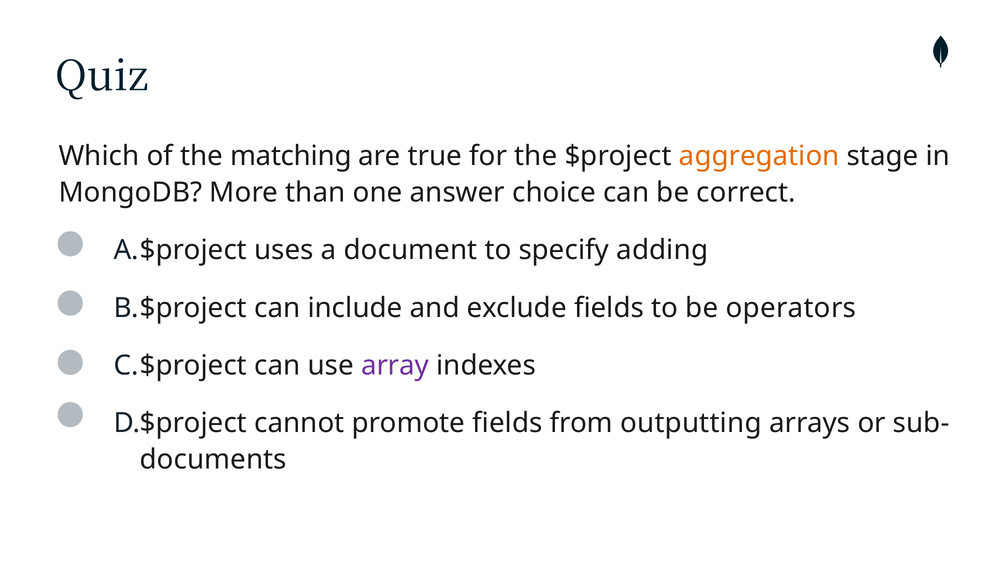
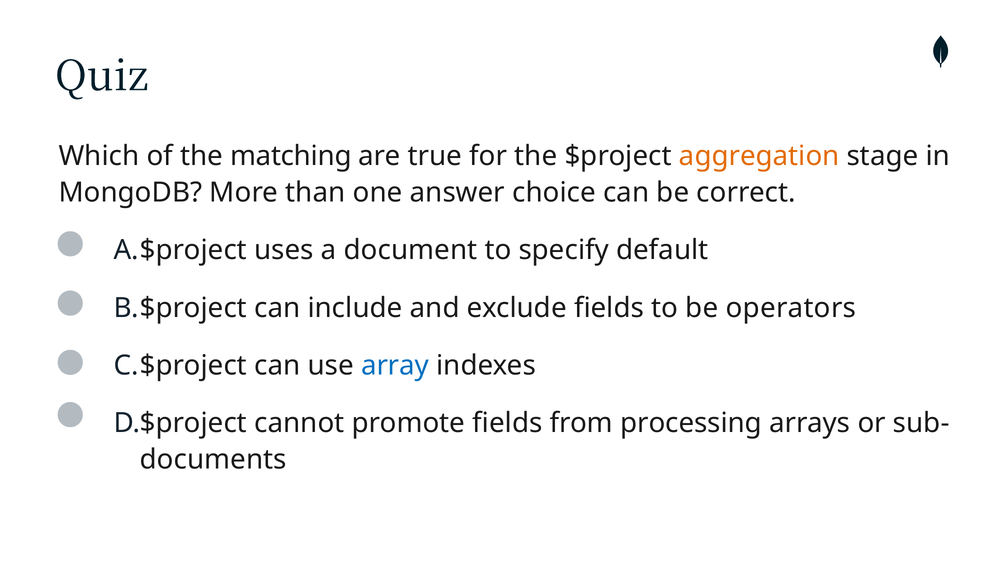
adding: adding -> default
array colour: purple -> blue
outputting: outputting -> processing
